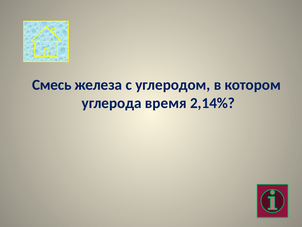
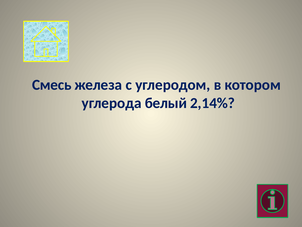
время: время -> белый
